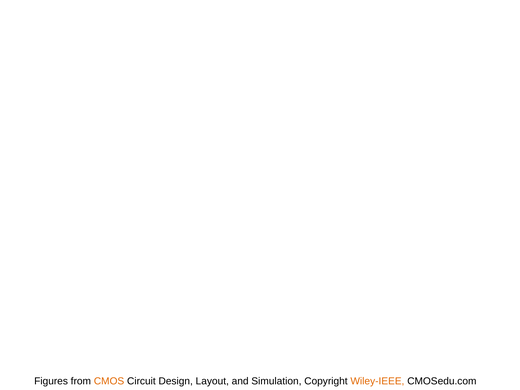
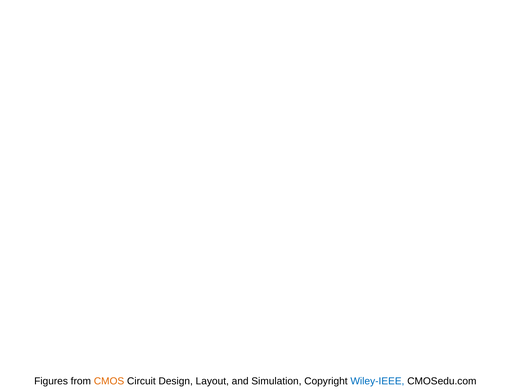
Wiley-IEEE colour: orange -> blue
